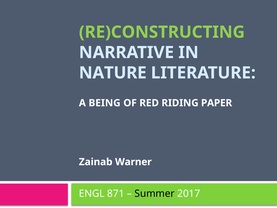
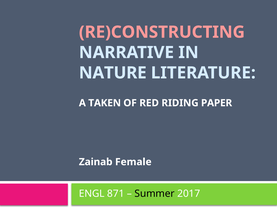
RE)CONSTRUCTING colour: light green -> pink
BEING: BEING -> TAKEN
Warner: Warner -> Female
